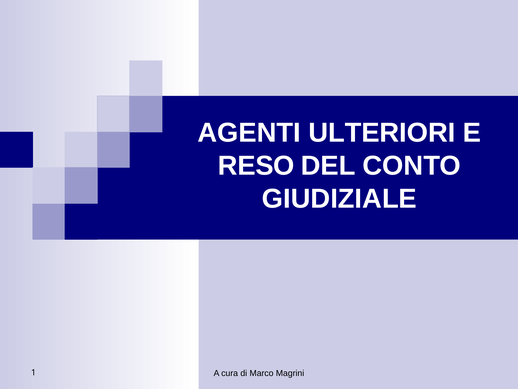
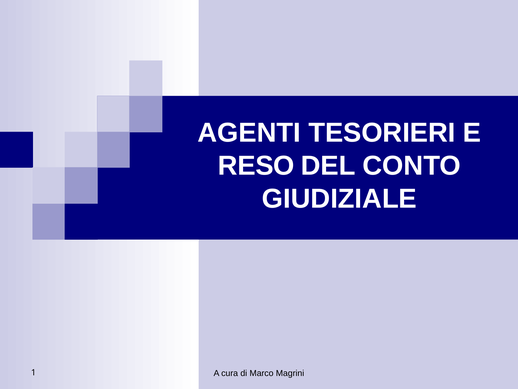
ULTERIORI: ULTERIORI -> TESORIERI
